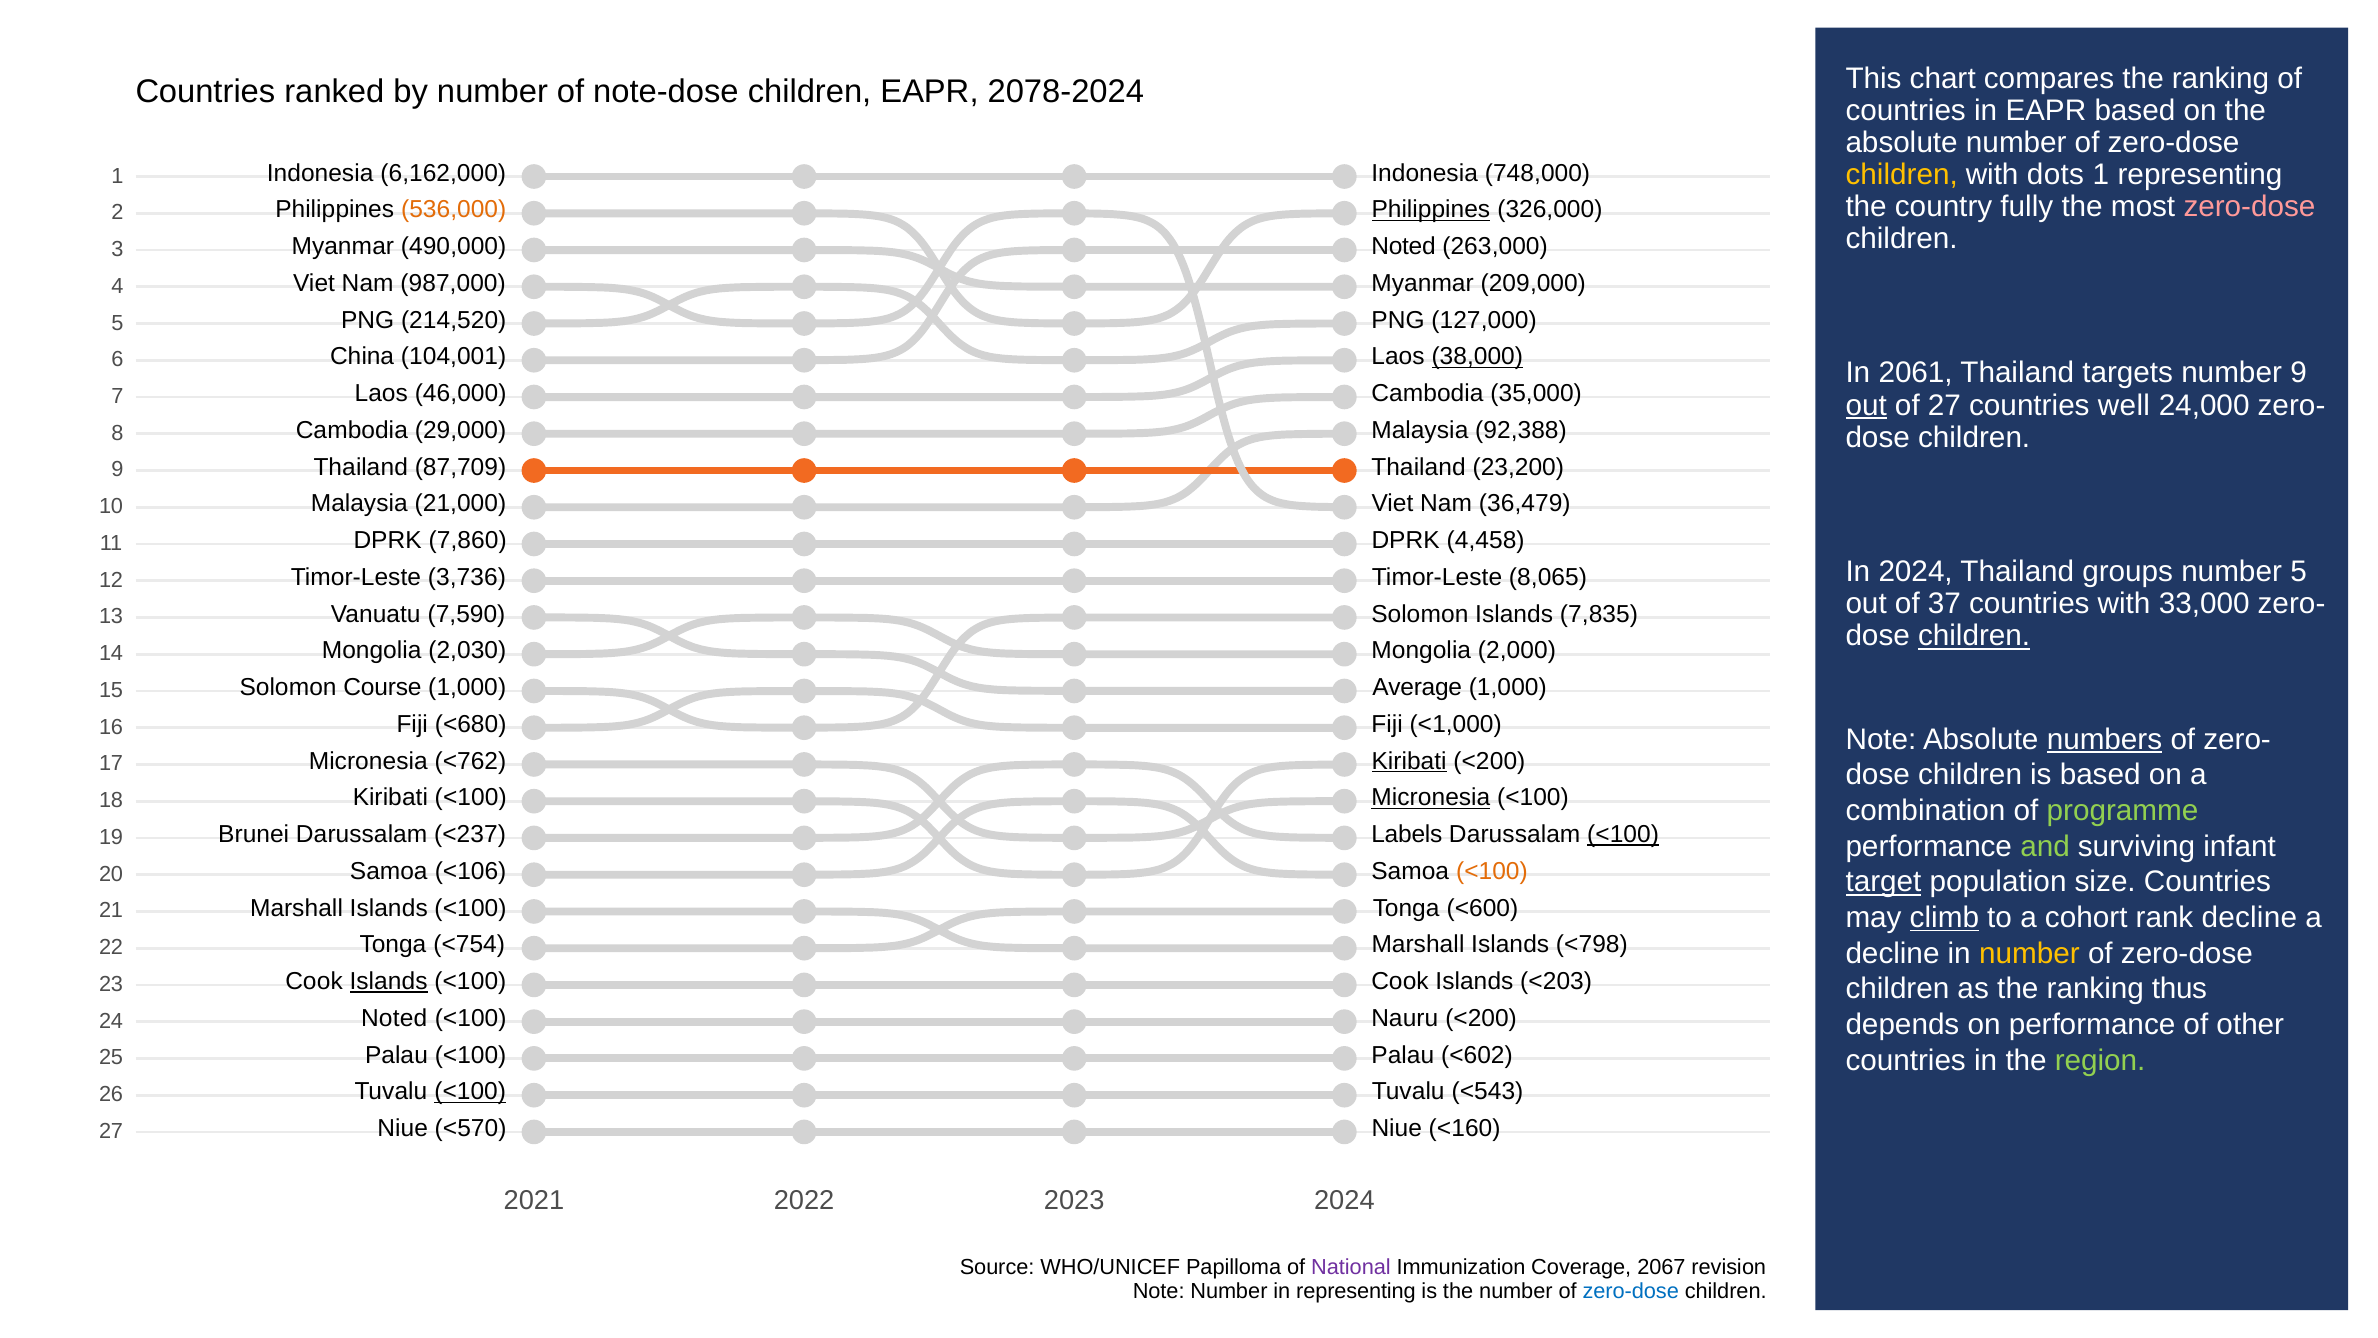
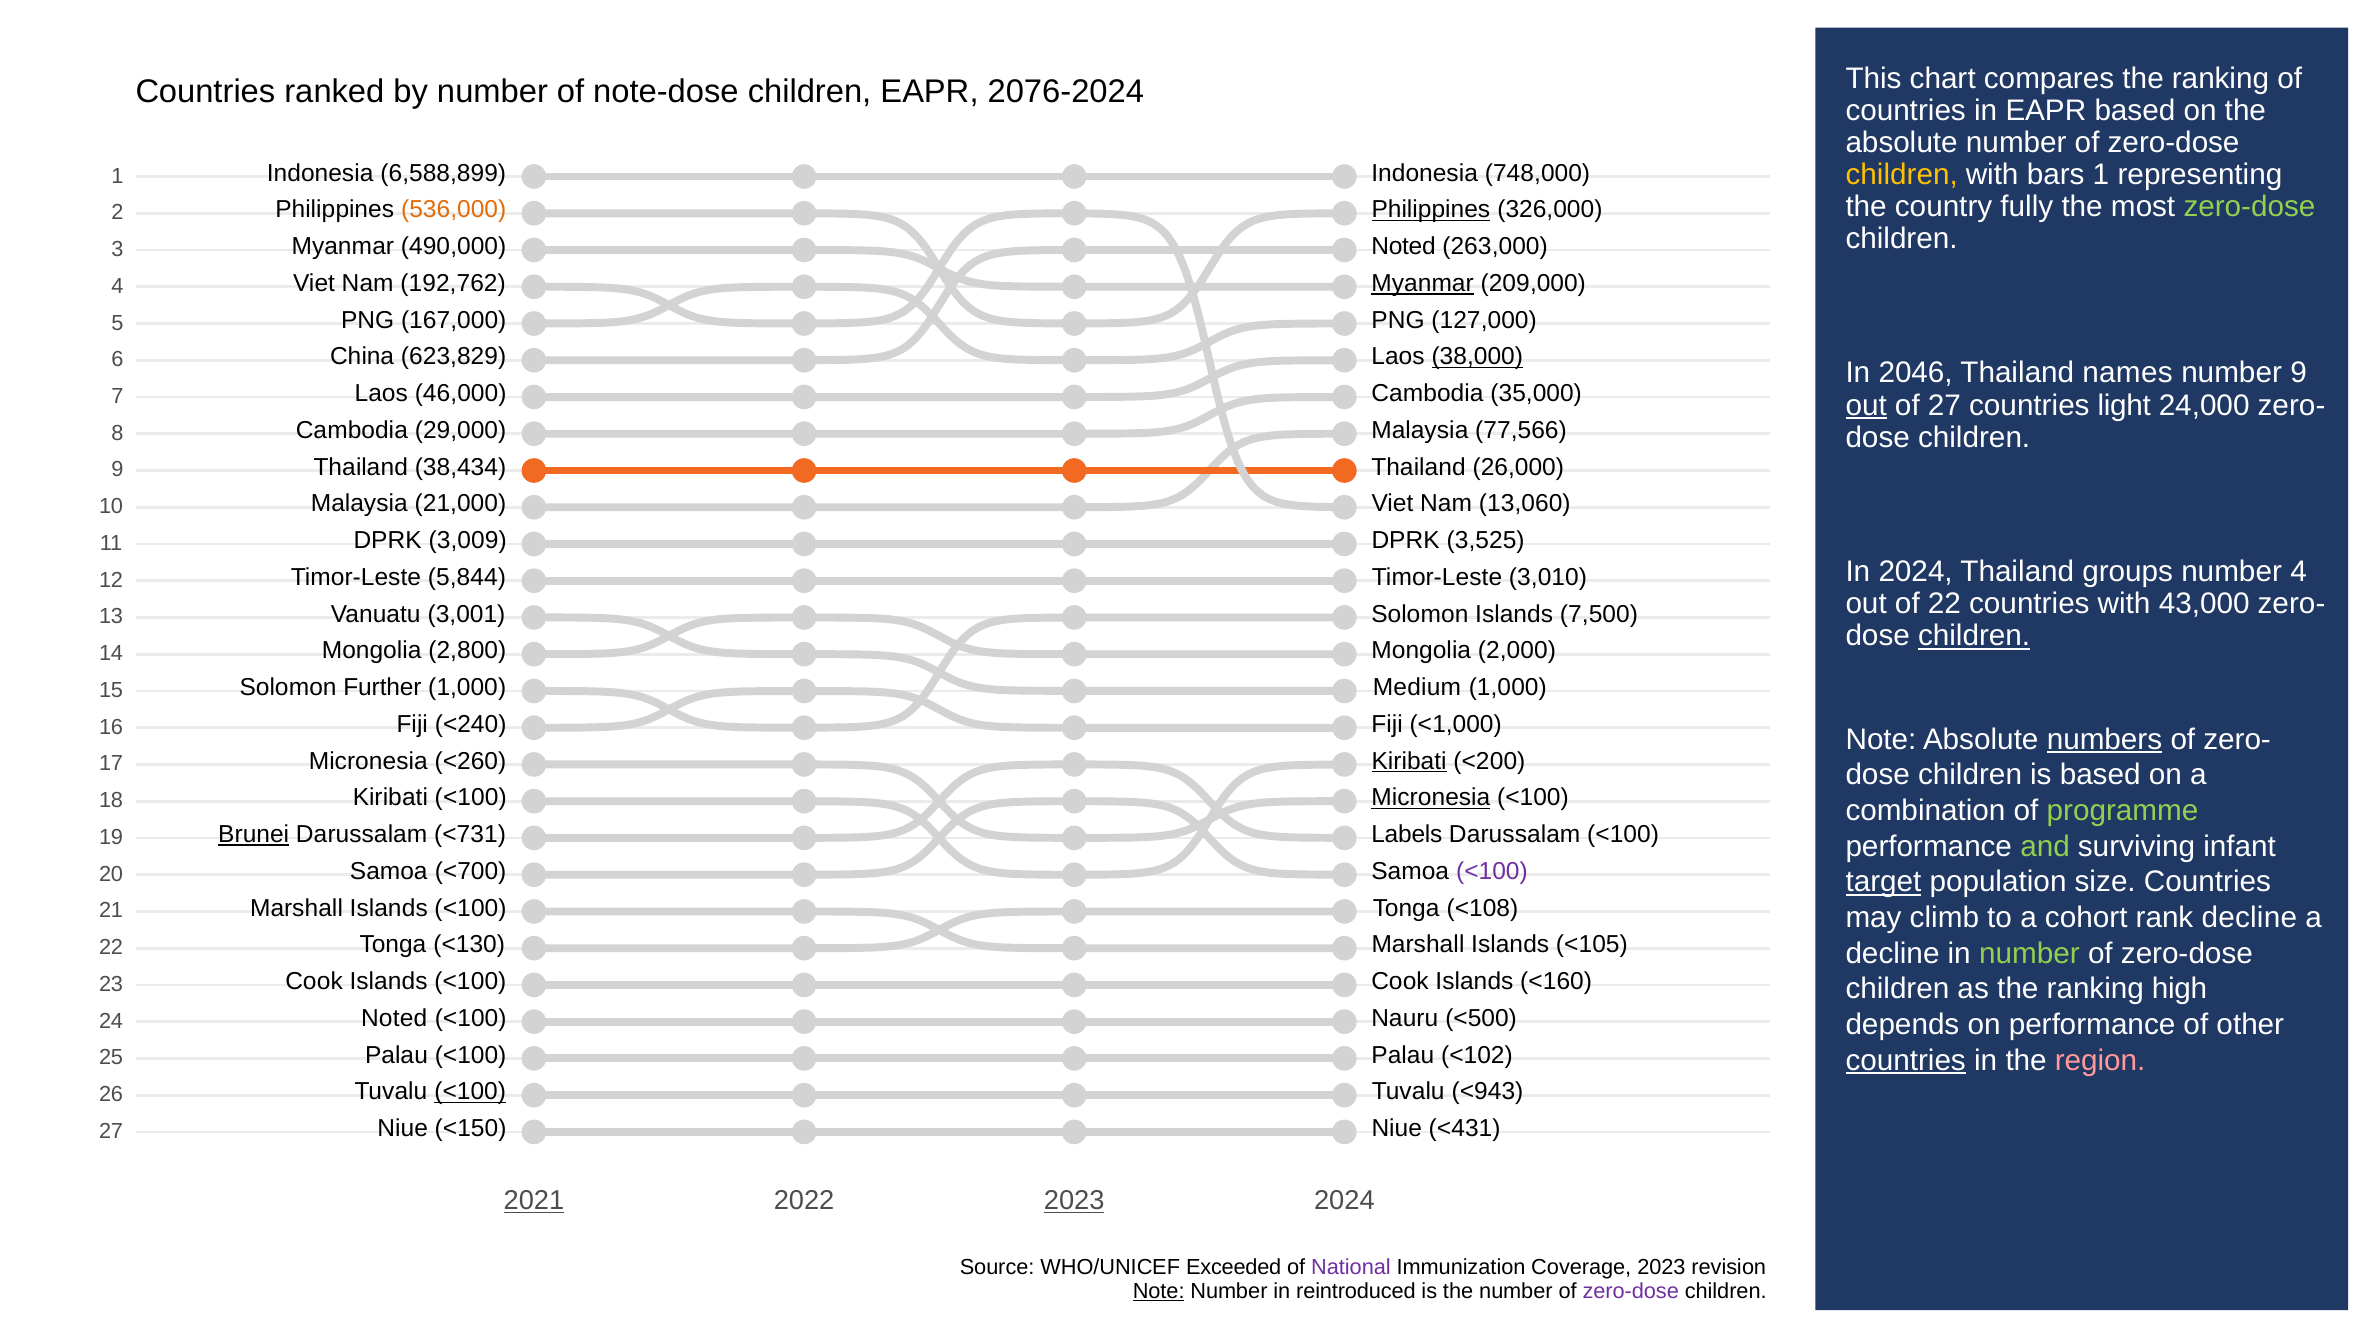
2078-2024: 2078-2024 -> 2076-2024
dots: dots -> bars
6,162,000: 6,162,000 -> 6,588,899
zero-dose at (2249, 207) colour: pink -> light green
987,000: 987,000 -> 192,762
Myanmar at (1423, 283) underline: none -> present
214,520: 214,520 -> 167,000
104,001: 104,001 -> 623,829
2061: 2061 -> 2046
targets: targets -> names
well: well -> light
92,388: 92,388 -> 77,566
87,709: 87,709 -> 38,434
23,200: 23,200 -> 26,000
36,479: 36,479 -> 13,060
7,860: 7,860 -> 3,009
4,458: 4,458 -> 3,525
number 5: 5 -> 4
3,736: 3,736 -> 5,844
8,065: 8,065 -> 3,010
of 37: 37 -> 22
33,000: 33,000 -> 43,000
7,590: 7,590 -> 3,001
7,835: 7,835 -> 7,500
2,030: 2,030 -> 2,800
Course: Course -> Further
Average: Average -> Medium
<680: <680 -> <240
<762: <762 -> <260
Brunei underline: none -> present
<237: <237 -> <731
<100 at (1623, 834) underline: present -> none
<106: <106 -> <700
<100 at (1492, 871) colour: orange -> purple
<600: <600 -> <108
climb underline: present -> none
<754: <754 -> <130
<798: <798 -> <105
number at (2029, 953) colour: yellow -> light green
Islands at (389, 981) underline: present -> none
<203: <203 -> <160
thus: thus -> high
Nauru <200: <200 -> <500
<602: <602 -> <102
countries at (1906, 1060) underline: none -> present
region colour: light green -> pink
<543: <543 -> <943
<570: <570 -> <150
<160: <160 -> <431
2021 underline: none -> present
2023 at (1074, 1200) underline: none -> present
Papilloma: Papilloma -> Exceeded
Coverage 2067: 2067 -> 2023
Note at (1159, 1291) underline: none -> present
in representing: representing -> reintroduced
zero-dose at (1631, 1291) colour: blue -> purple
